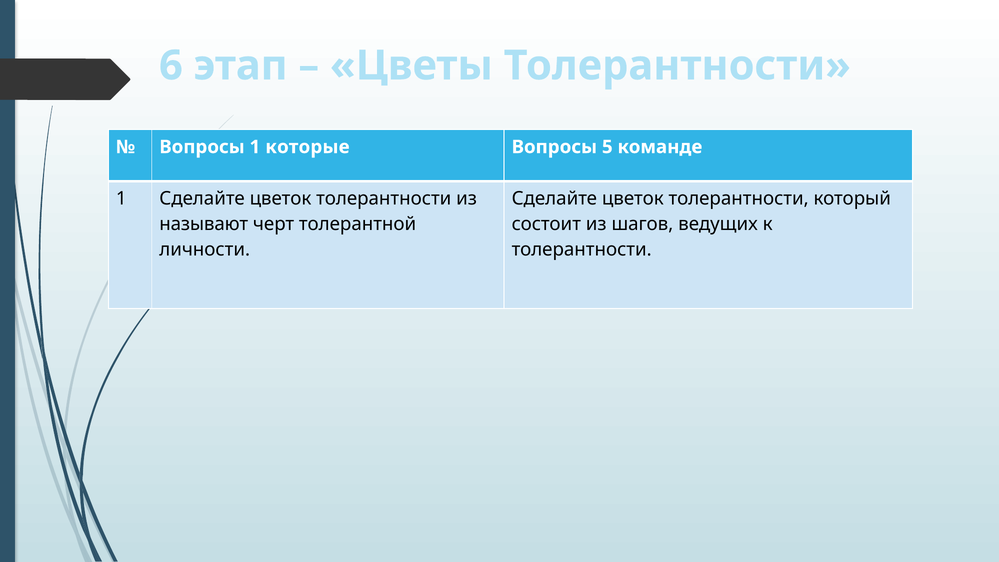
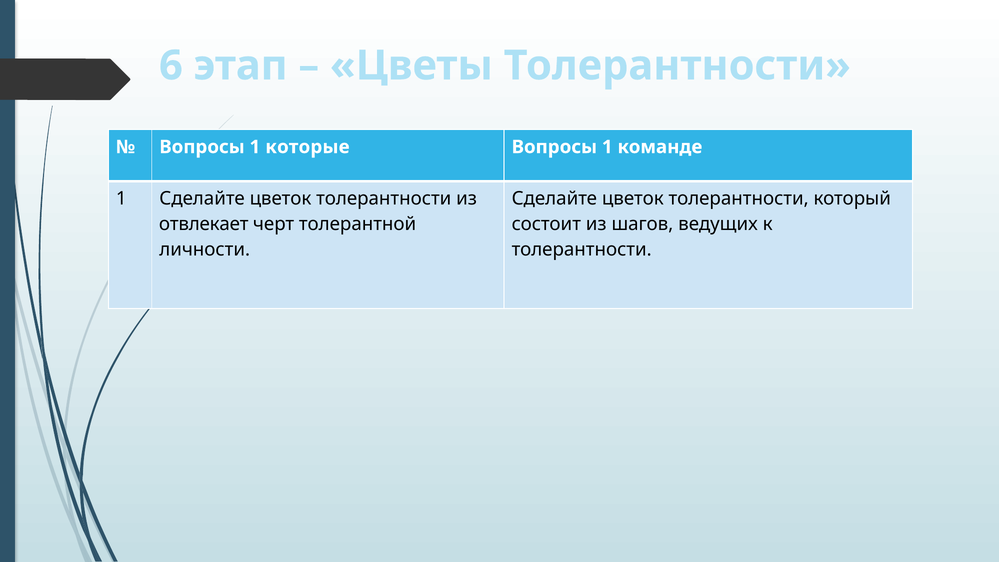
5 at (607, 147): 5 -> 1
называют: называют -> отвлекает
